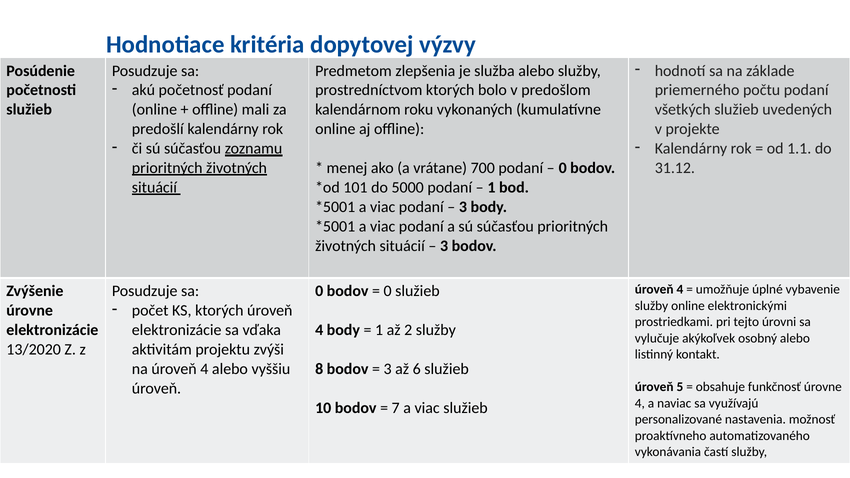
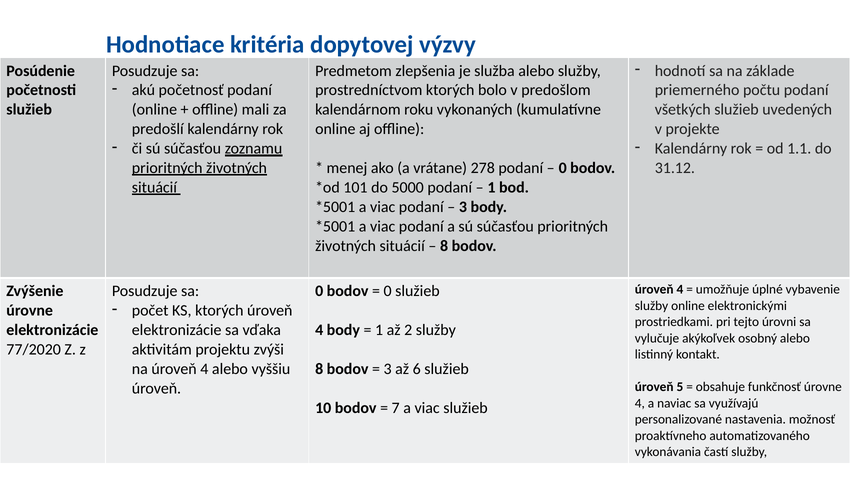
700: 700 -> 278
3 at (444, 246): 3 -> 8
13/2020: 13/2020 -> 77/2020
